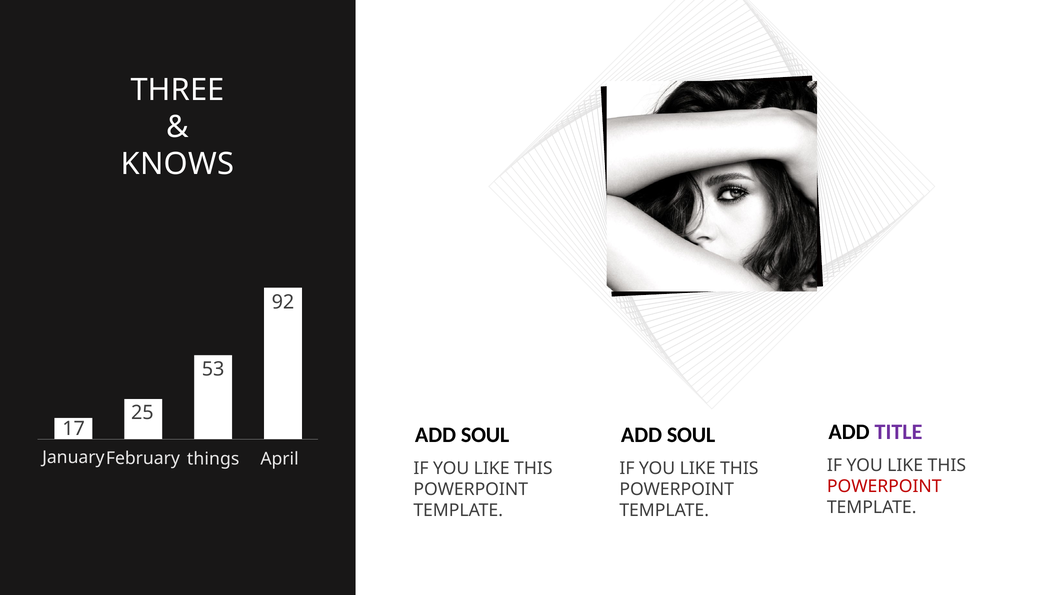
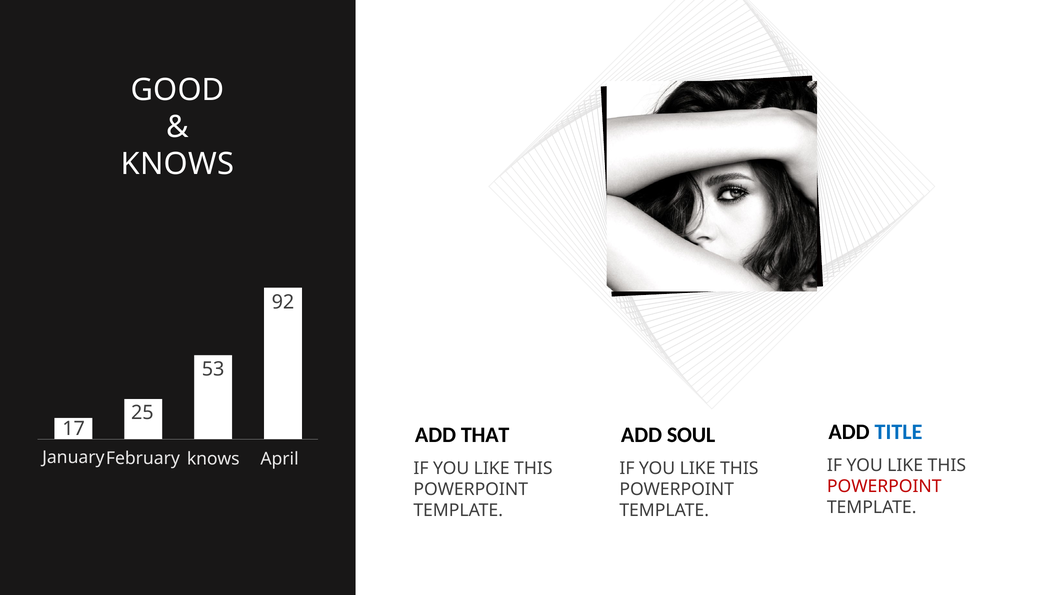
THREE: THREE -> GOOD
TITLE colour: purple -> blue
SOUL at (485, 435): SOUL -> THAT
things at (213, 459): things -> knows
